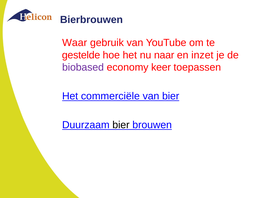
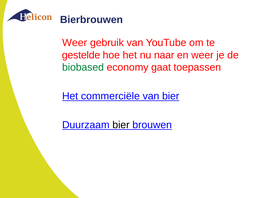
Waar at (75, 43): Waar -> Weer
en inzet: inzet -> weer
biobased colour: purple -> green
keer: keer -> gaat
